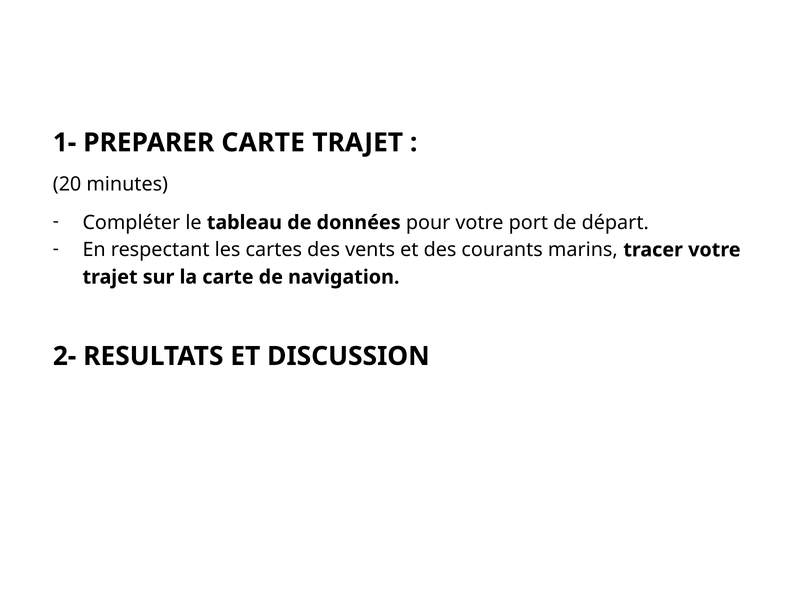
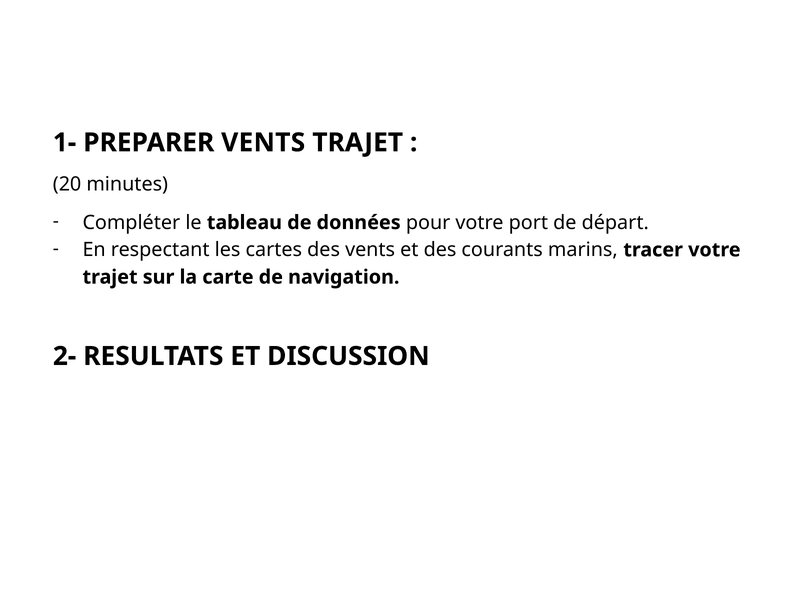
PREPARER CARTE: CARTE -> VENTS
